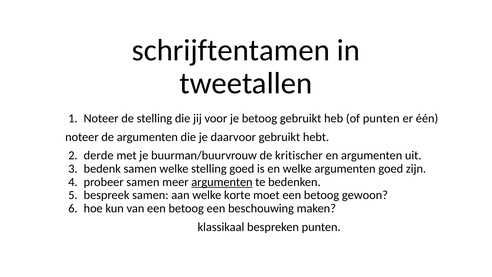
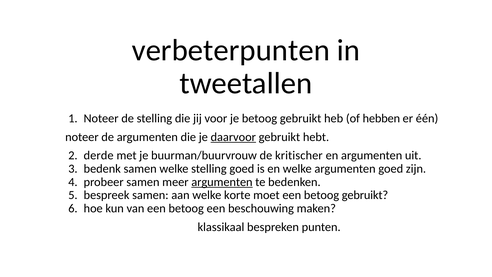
schrijftentamen: schrijftentamen -> verbeterpunten
of punten: punten -> hebben
daarvoor underline: none -> present
een betoog gewoon: gewoon -> gebruikt
